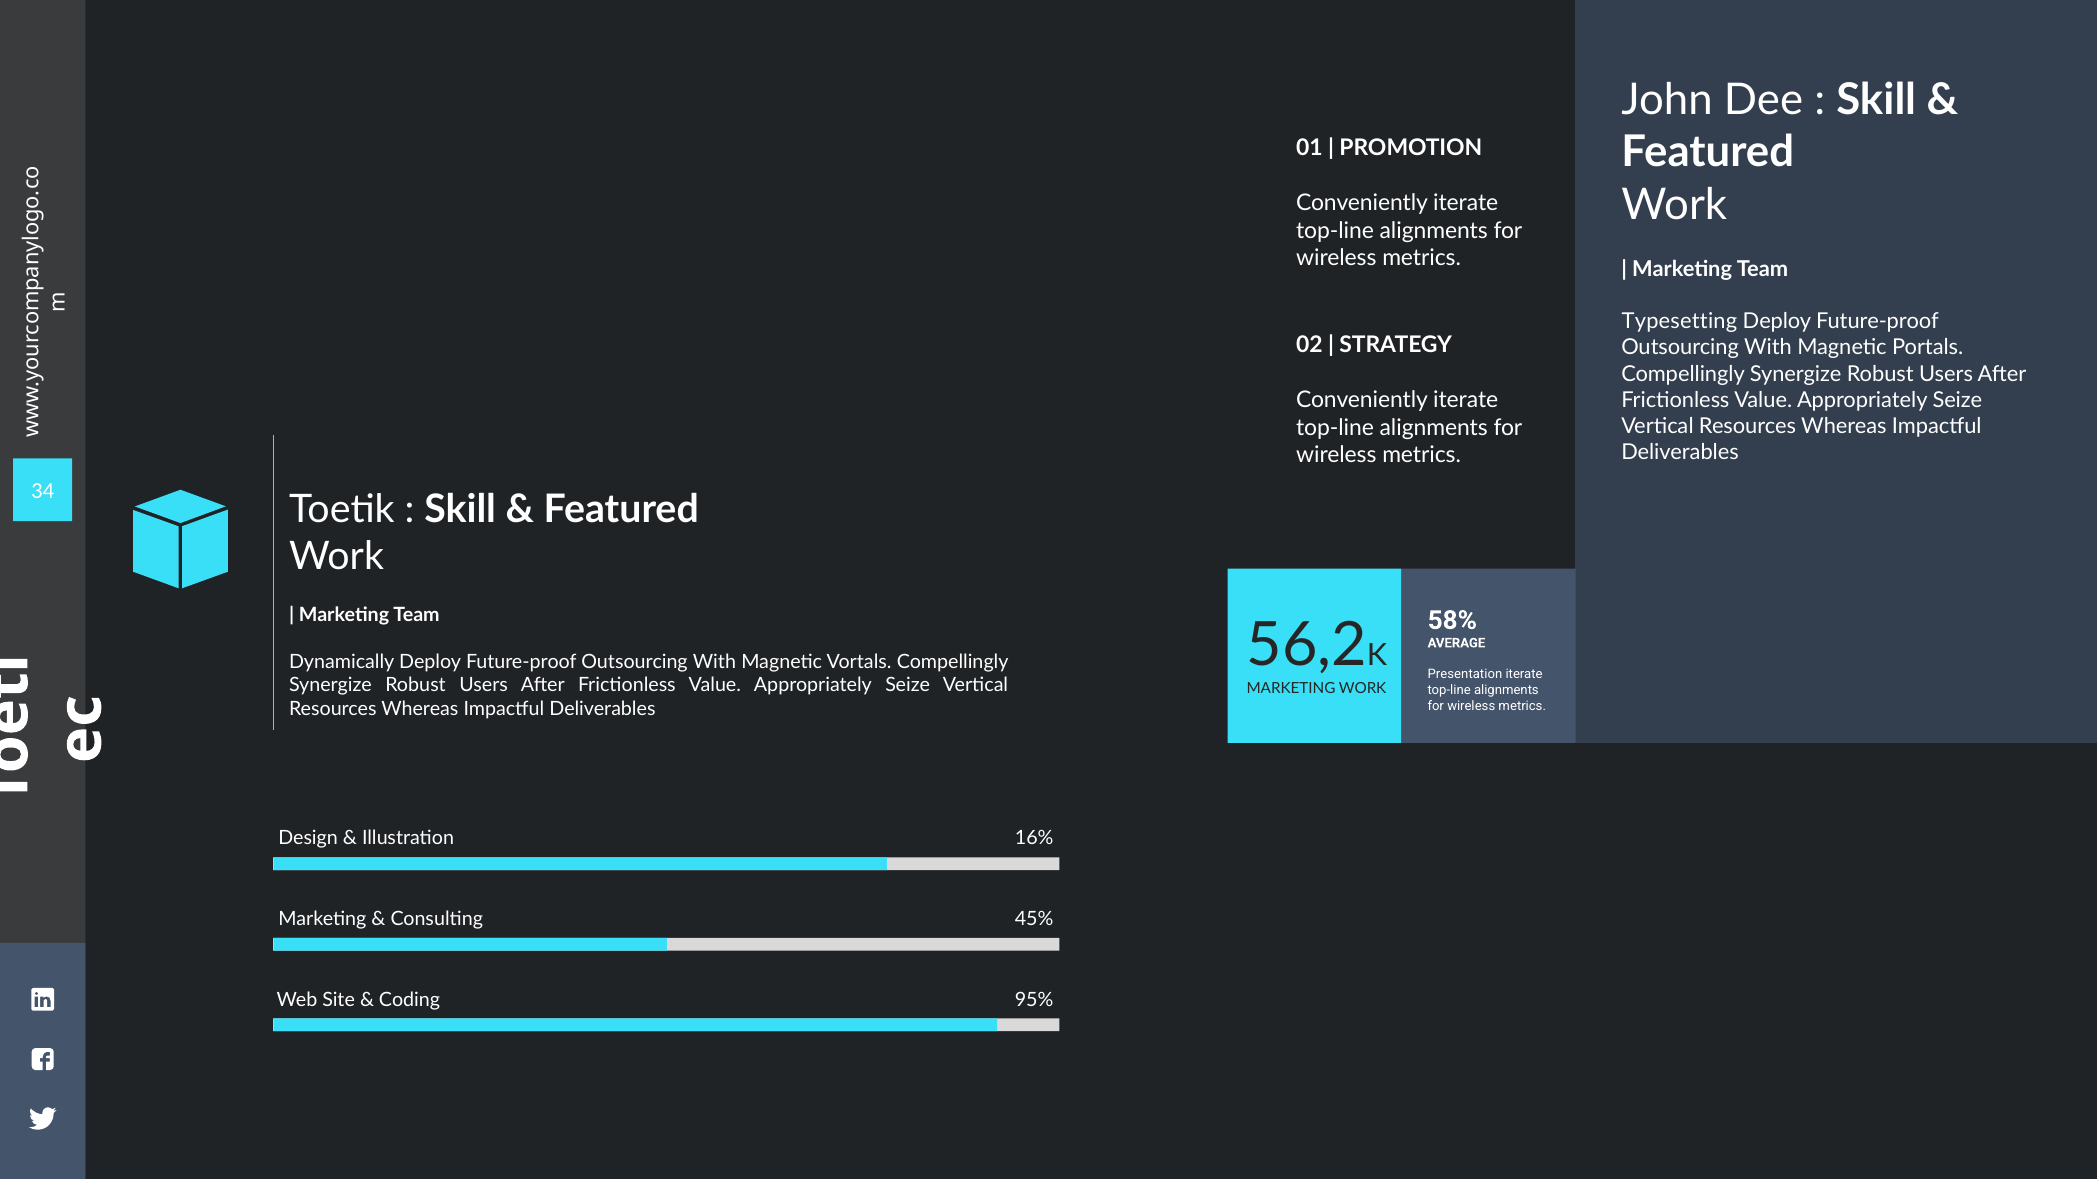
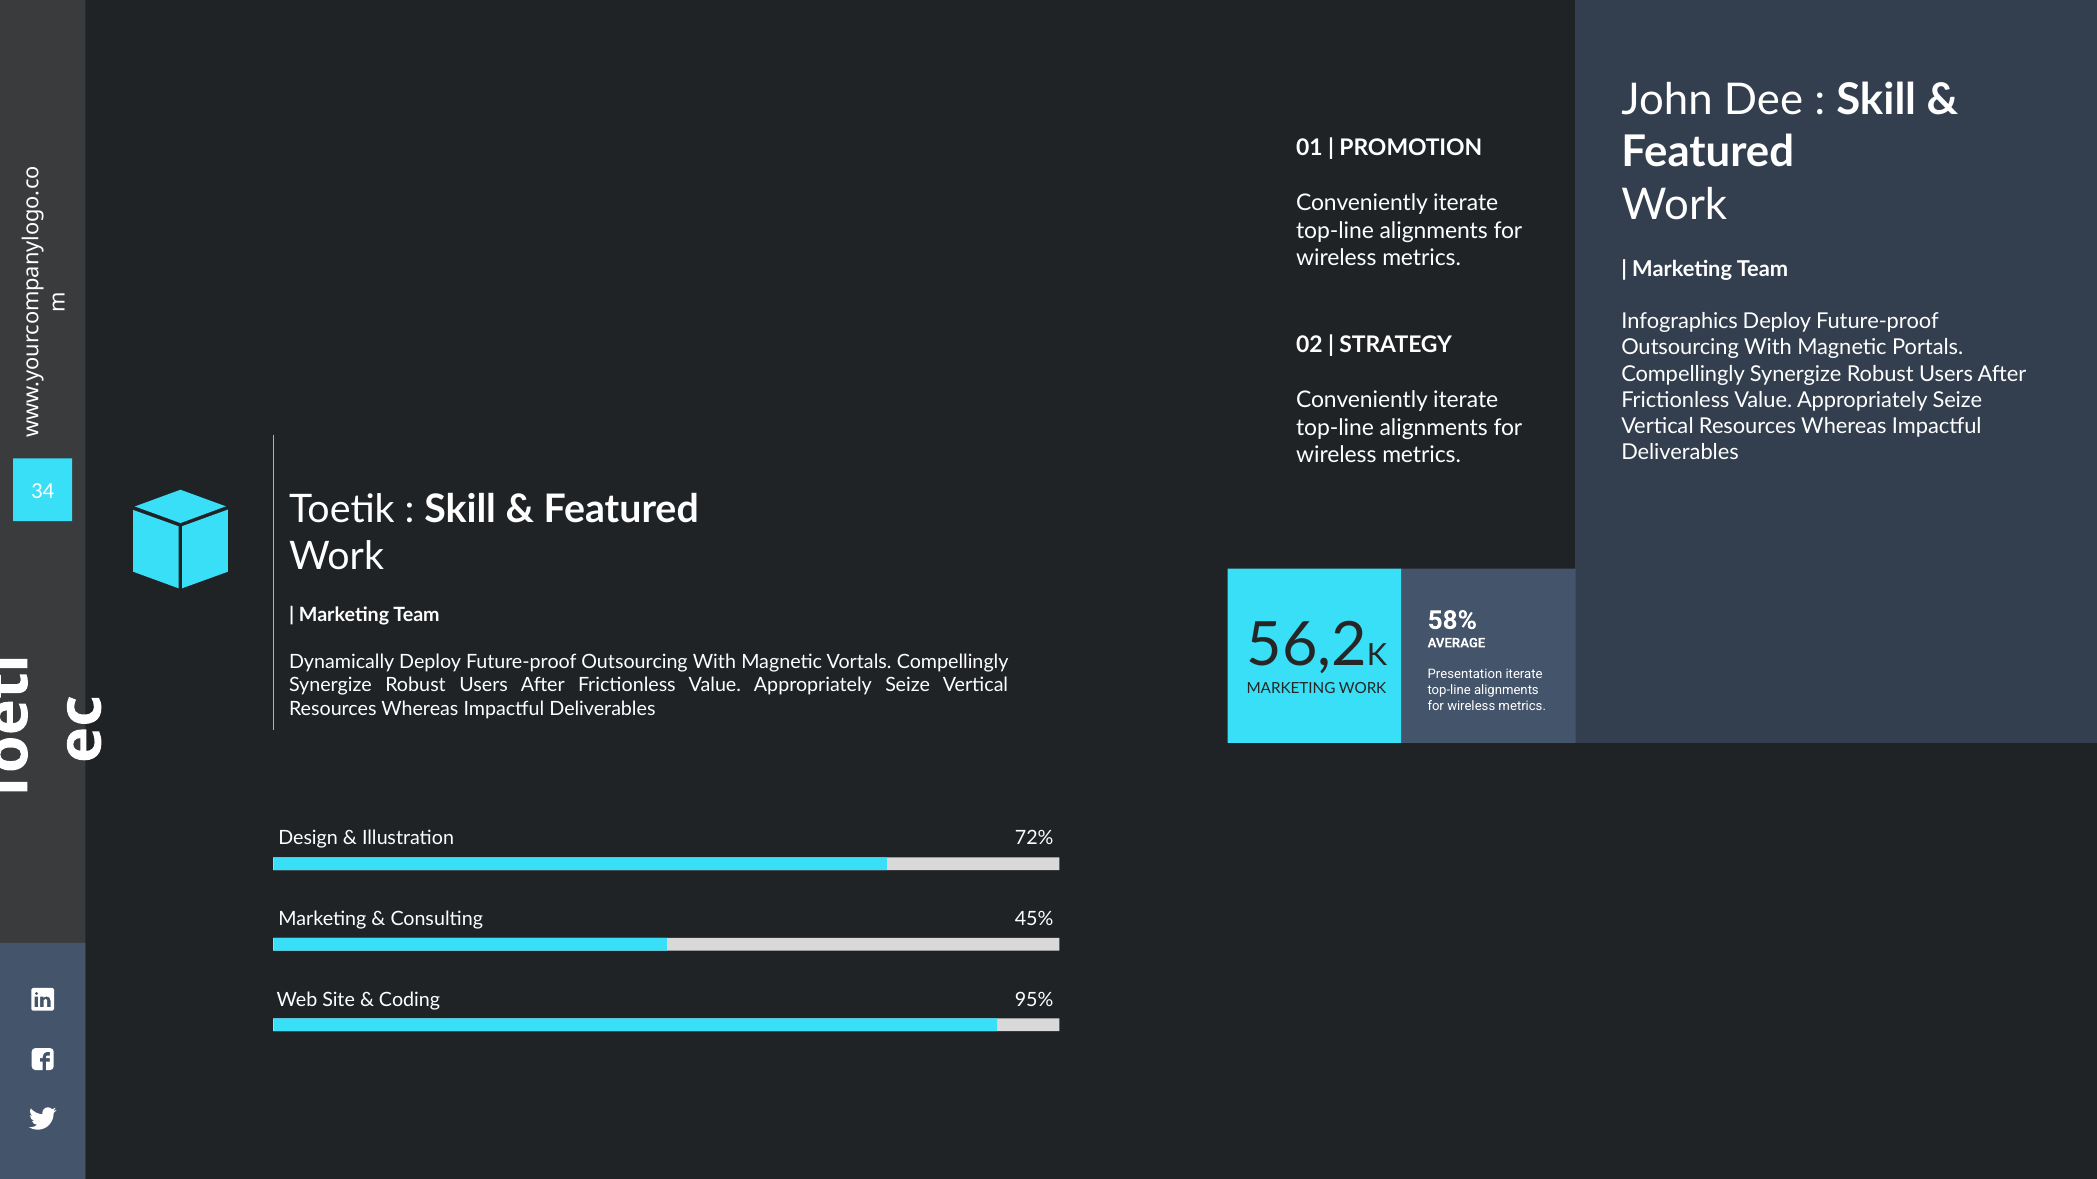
Typesetting: Typesetting -> Infographics
16%: 16% -> 72%
